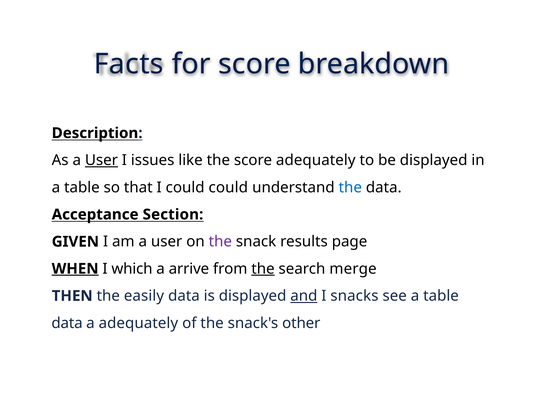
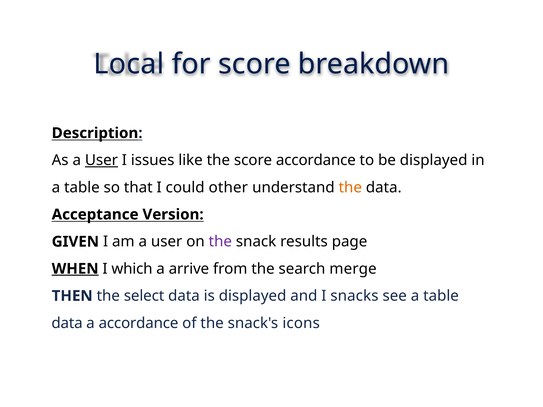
Facts: Facts -> Local
score adequately: adequately -> accordance
could could: could -> other
the at (350, 187) colour: blue -> orange
Section: Section -> Version
the at (263, 269) underline: present -> none
easily: easily -> select
and underline: present -> none
a adequately: adequately -> accordance
other: other -> icons
